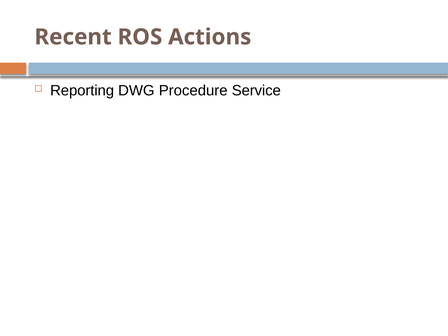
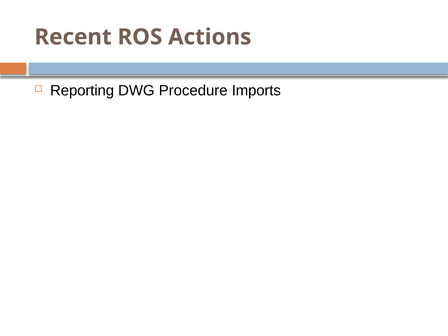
Service: Service -> Imports
